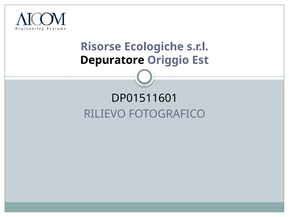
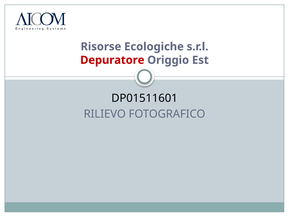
Depuratore colour: black -> red
